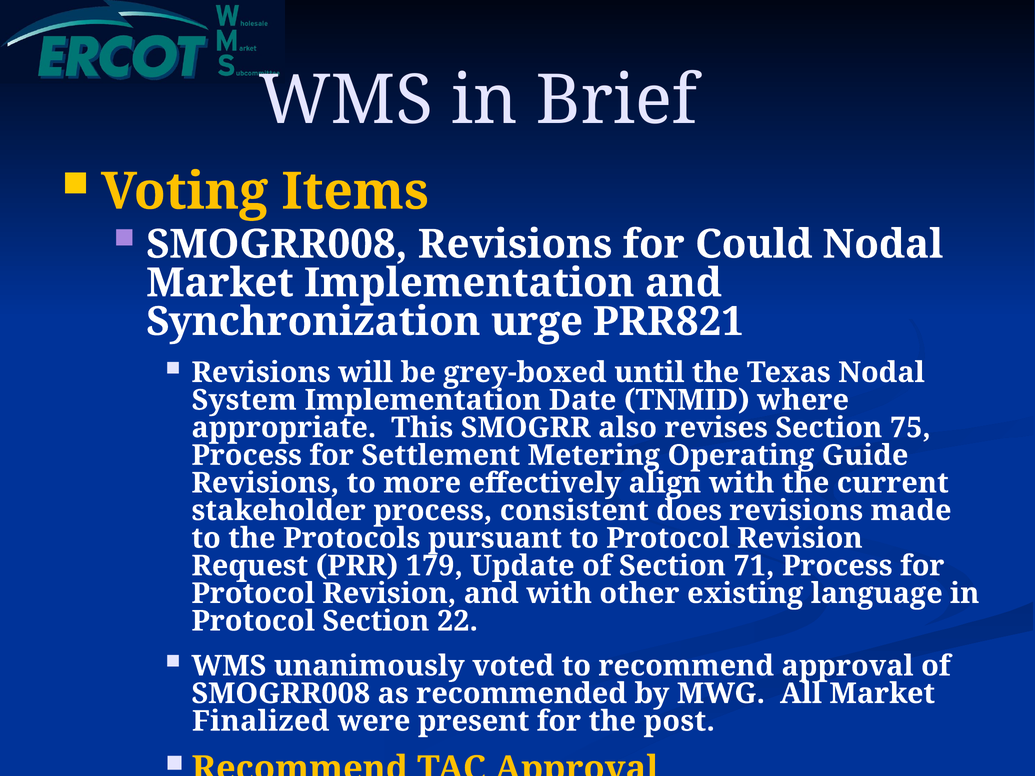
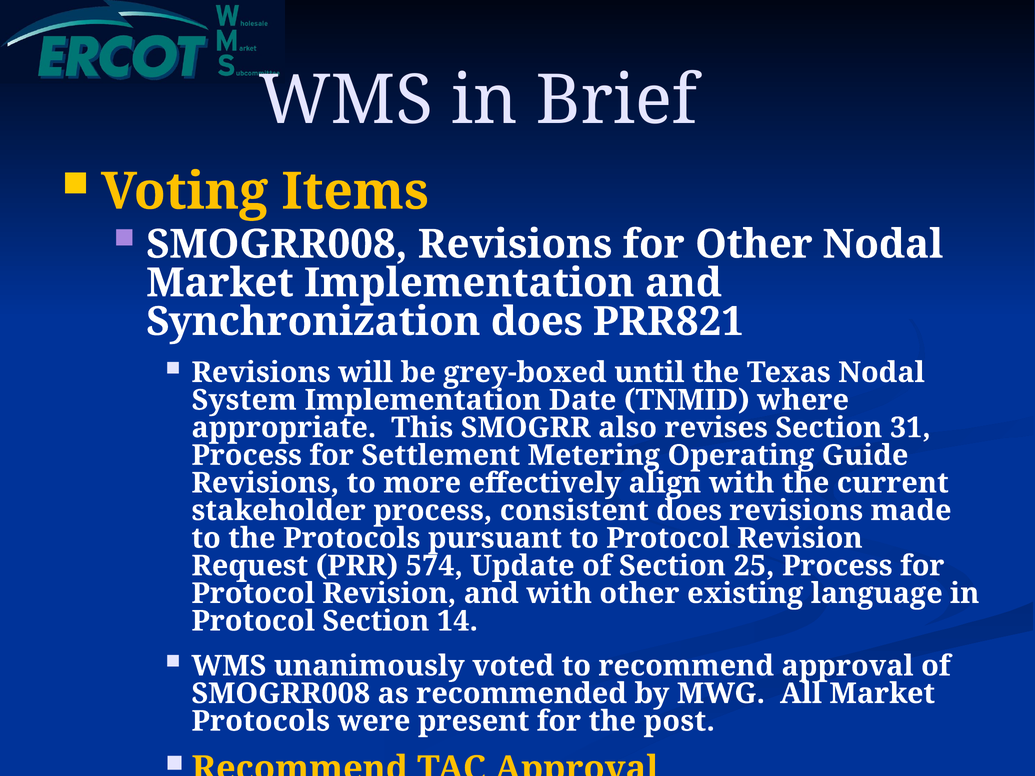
for Could: Could -> Other
Synchronization urge: urge -> does
75: 75 -> 31
179: 179 -> 574
71: 71 -> 25
22: 22 -> 14
Finalized at (261, 721): Finalized -> Protocols
